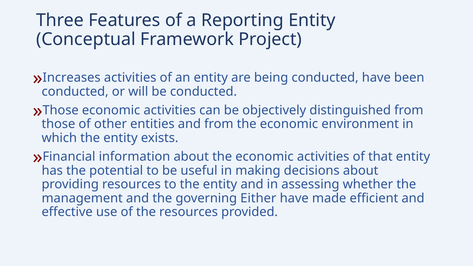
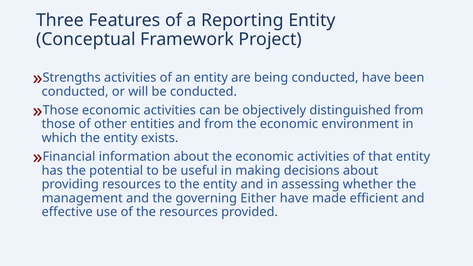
Increases: Increases -> Strengths
